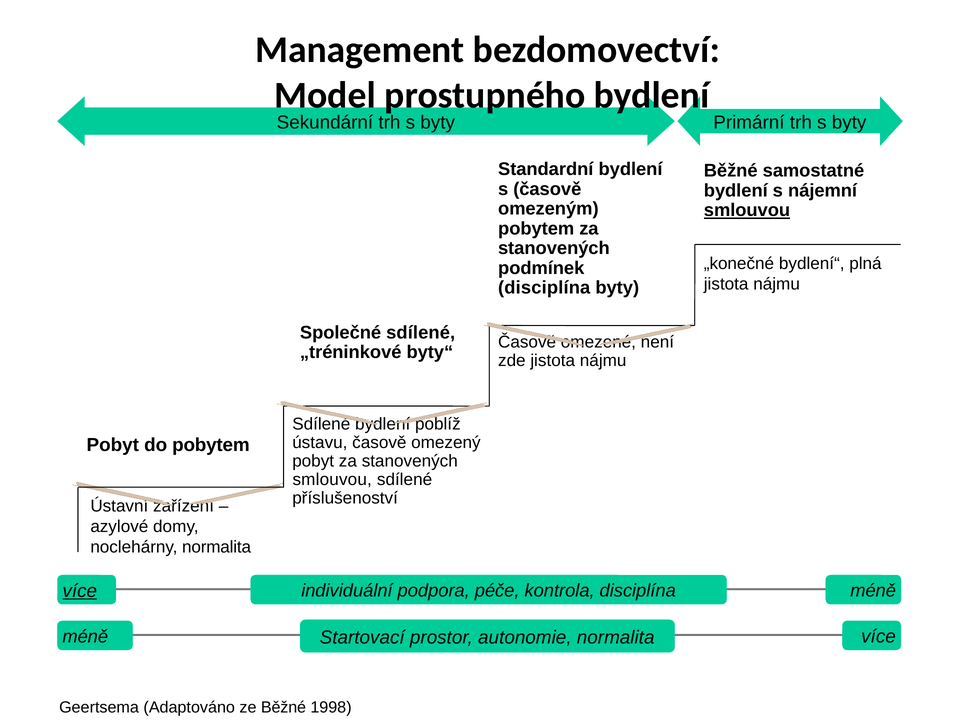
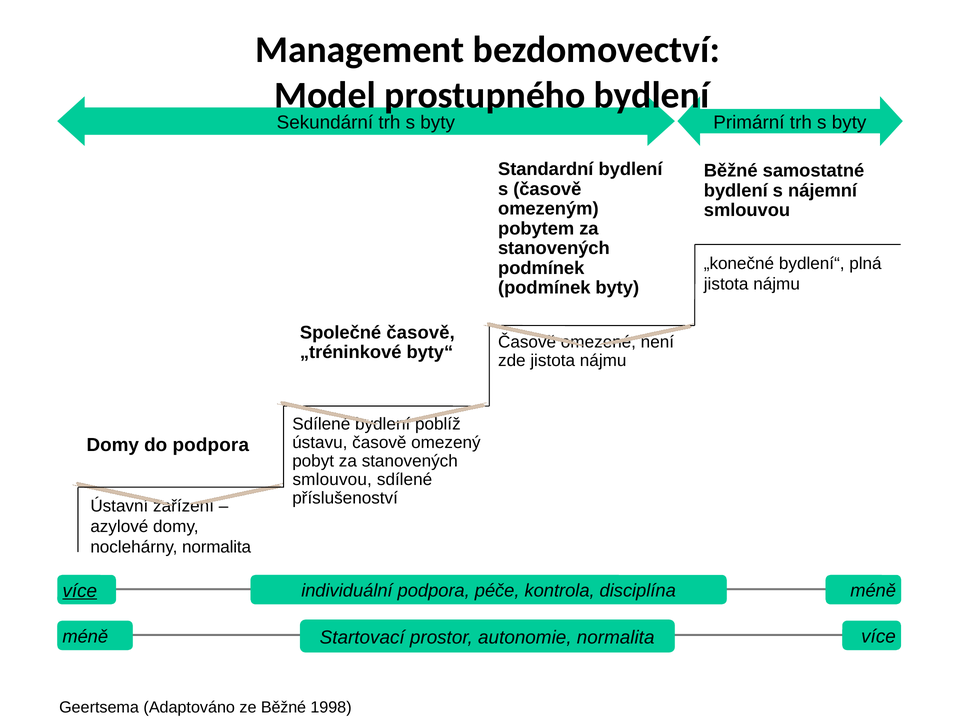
smlouvou at (747, 211) underline: present -> none
disciplína at (544, 288): disciplína -> podmínek
Společné sdílené: sdílené -> časově
Pobyt at (113, 445): Pobyt -> Domy
do pobytem: pobytem -> podpora
